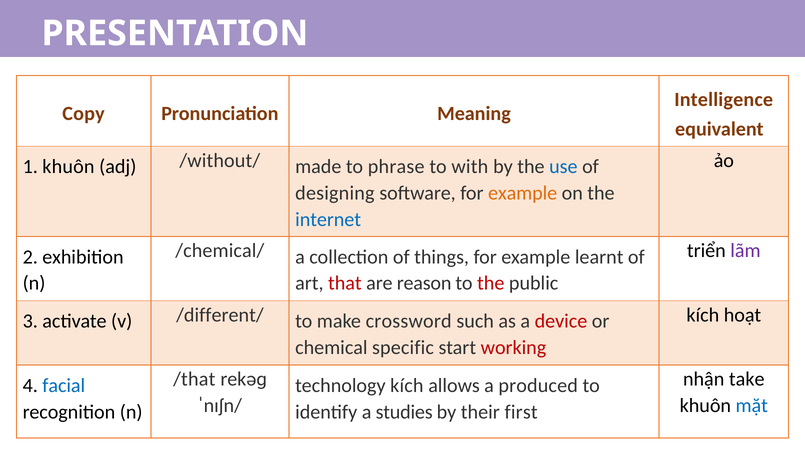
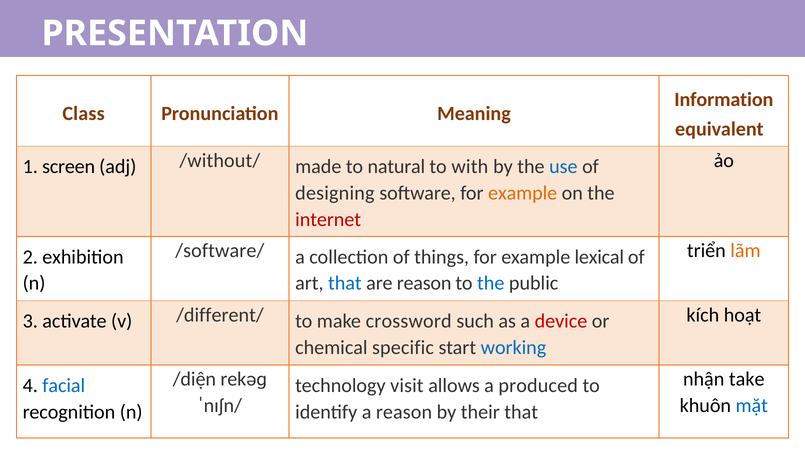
Intelligence: Intelligence -> Information
Copy: Copy -> Class
1 khuôn: khuôn -> screen
phrase: phrase -> natural
internet colour: blue -> red
/chemical/: /chemical/ -> /software/
learnt: learnt -> lexical
lãm colour: purple -> orange
that at (345, 283) colour: red -> blue
the at (491, 283) colour: red -> blue
working colour: red -> blue
/that: /that -> /diện
kích at (407, 385): kích -> visit
a studies: studies -> reason
their first: first -> that
